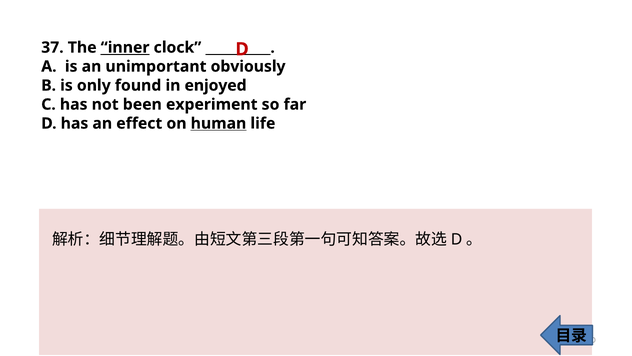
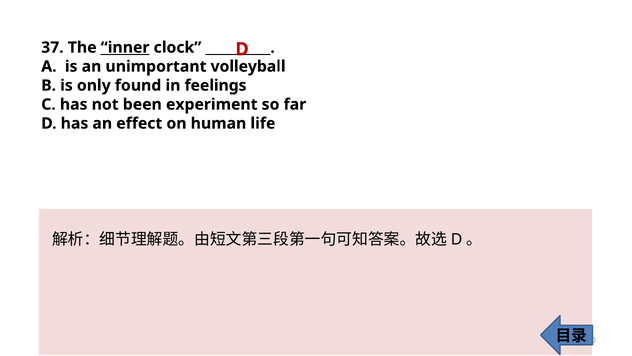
obviously: obviously -> volleyball
enjoyed: enjoyed -> feelings
human underline: present -> none
